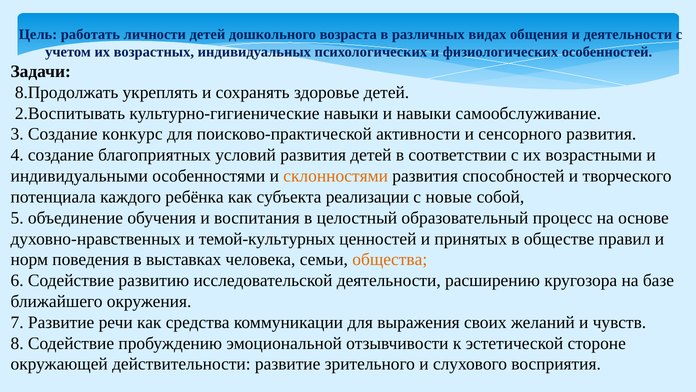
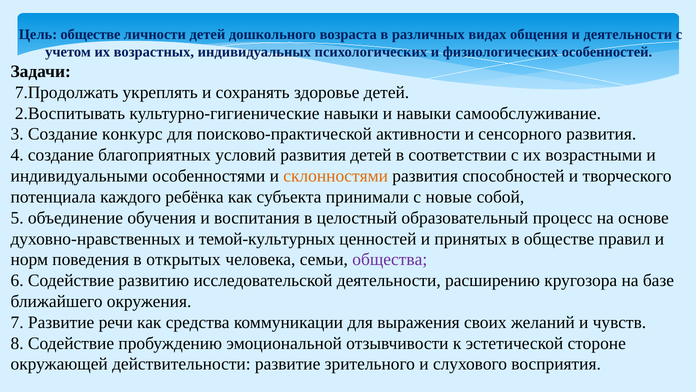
Цель работать: работать -> обществе
8.Продолжать: 8.Продолжать -> 7.Продолжать
реализации: реализации -> принимали
выставках: выставках -> открытых
общества colour: orange -> purple
